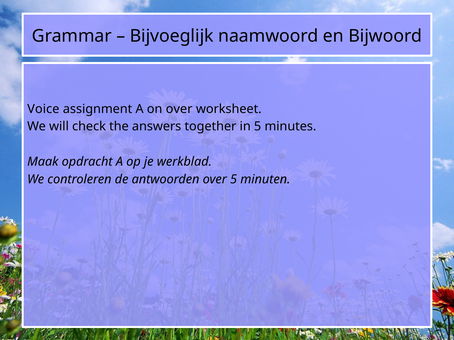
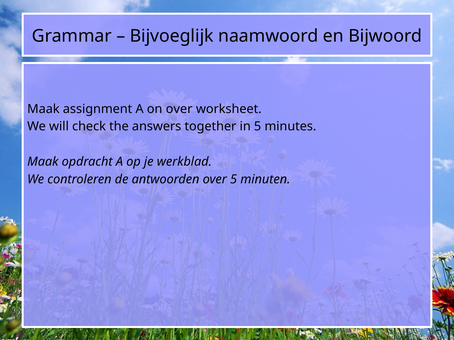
Voice at (43, 109): Voice -> Maak
